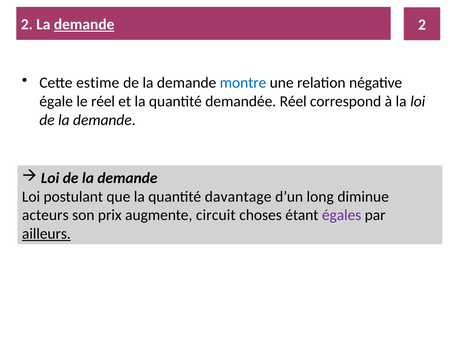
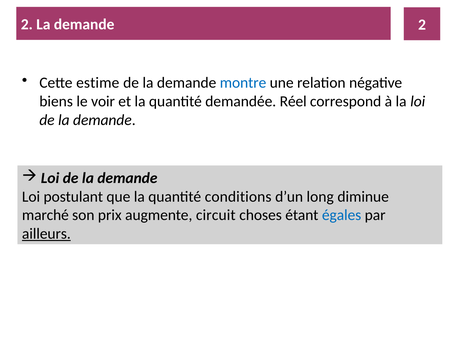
demande at (84, 24) underline: present -> none
égale: égale -> biens
le réel: réel -> voir
davantage: davantage -> conditions
acteurs: acteurs -> marché
égales colour: purple -> blue
